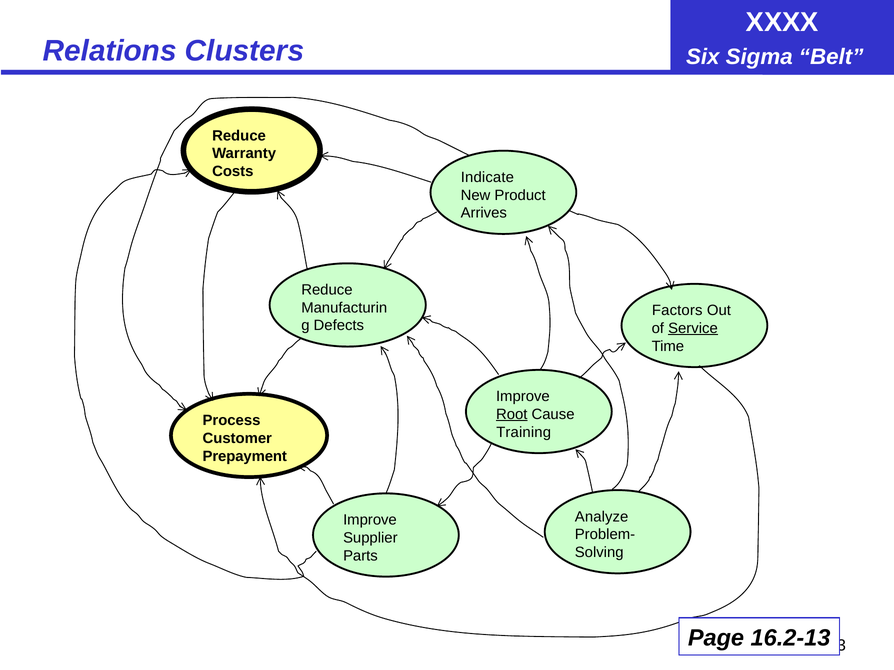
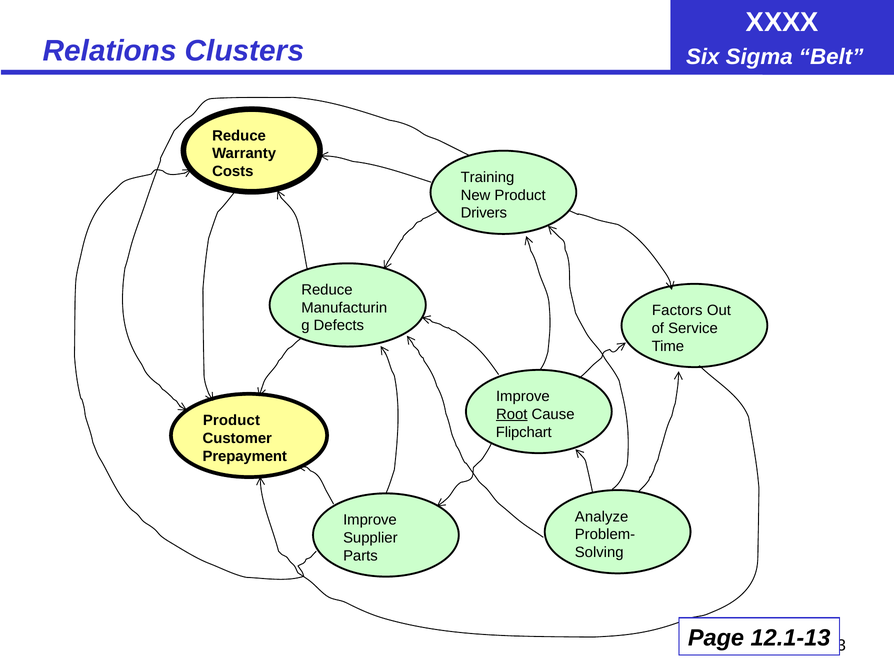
Indicate: Indicate -> Training
Arrives: Arrives -> Drivers
Service underline: present -> none
Process at (232, 421): Process -> Product
Training: Training -> Flipchart
16.2-13: 16.2-13 -> 12.1-13
